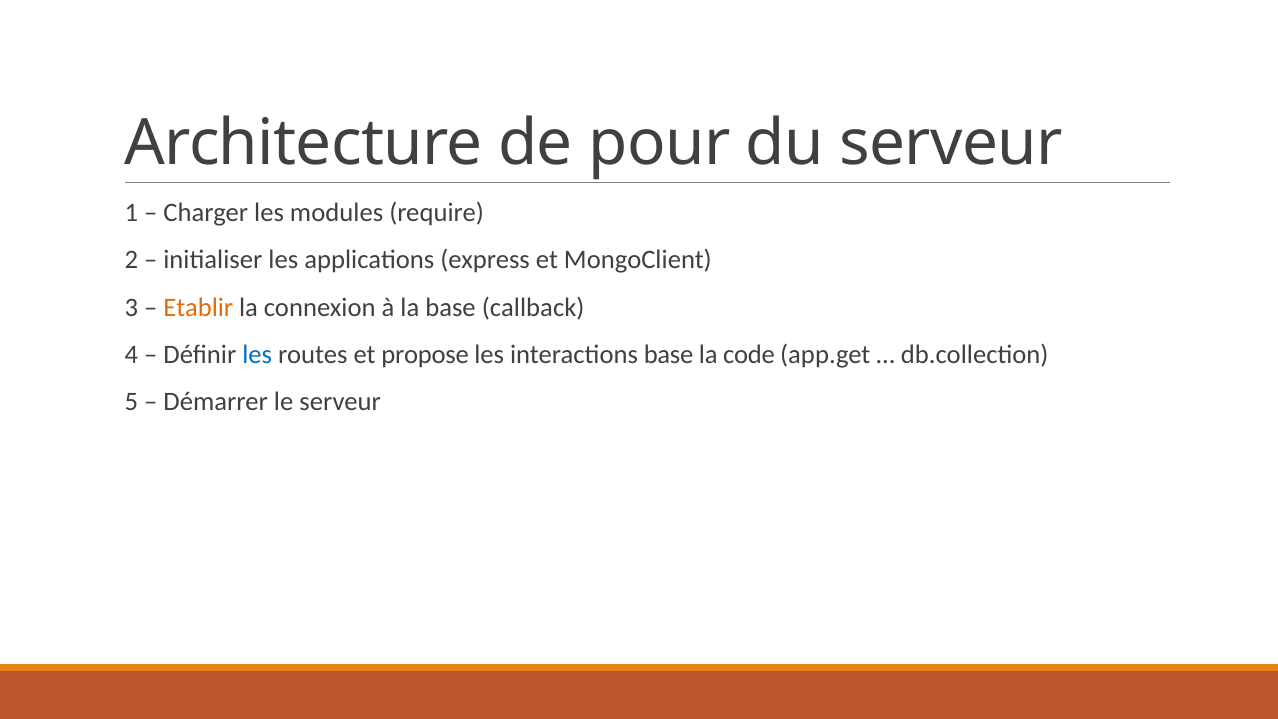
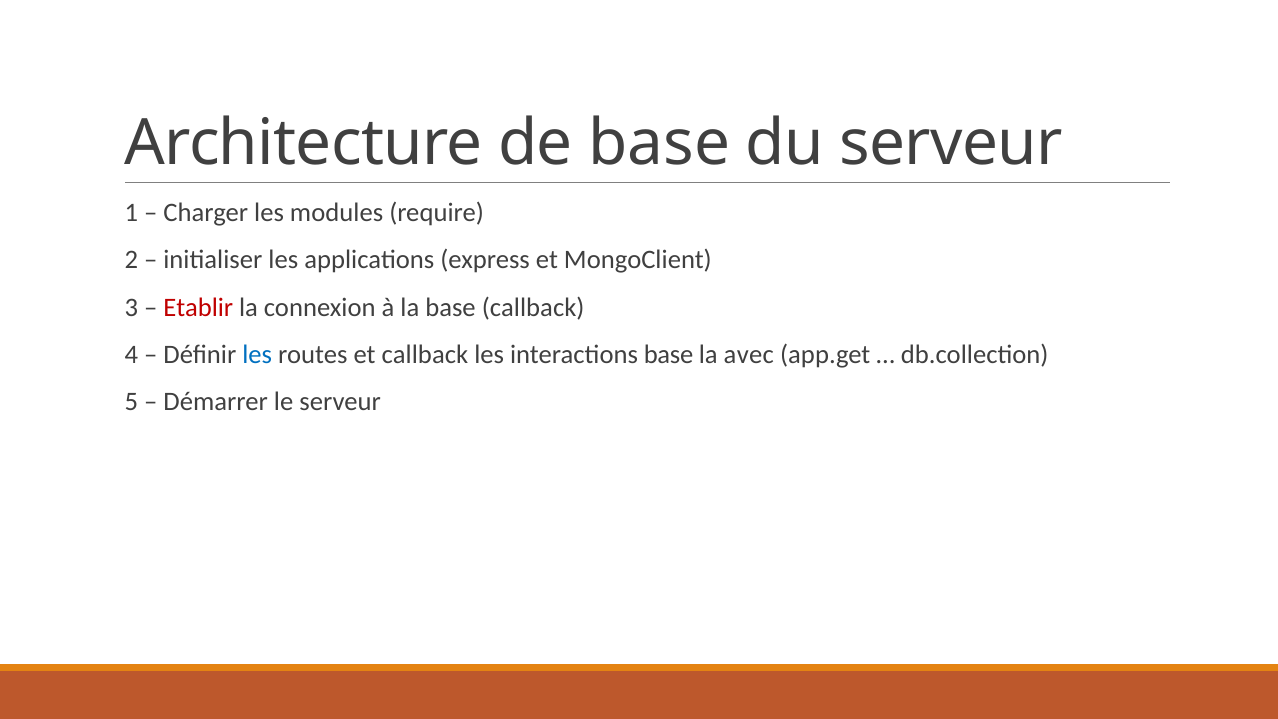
de pour: pour -> base
Etablir colour: orange -> red
et propose: propose -> callback
code: code -> avec
